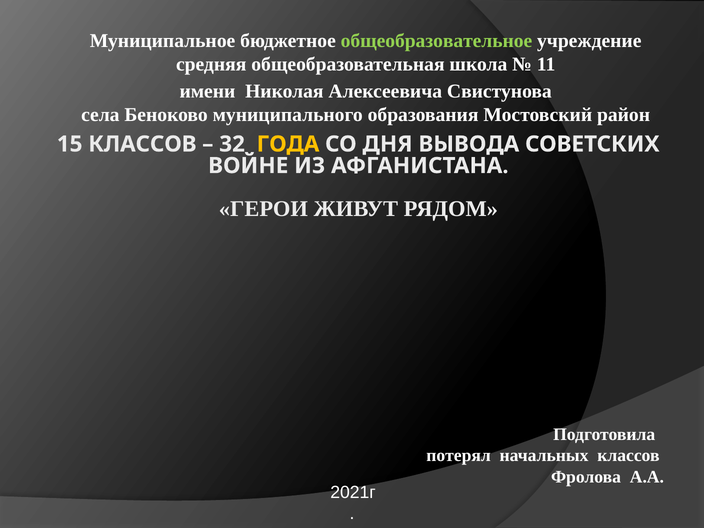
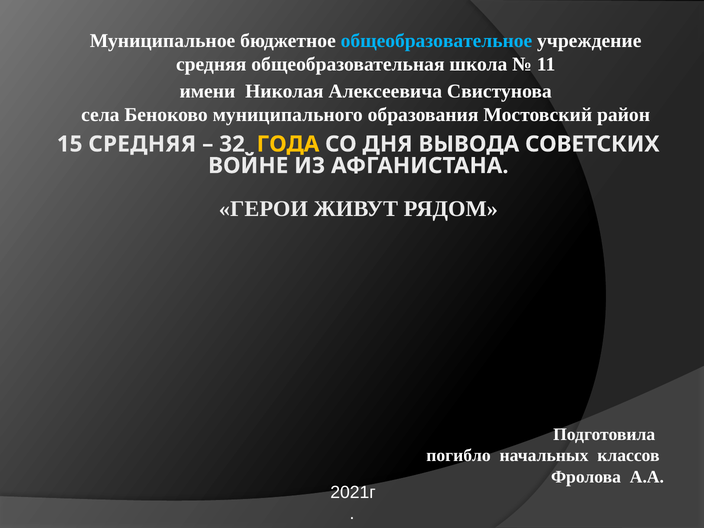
общеобразовательное colour: light green -> light blue
15 КЛАССОВ: КЛАССОВ -> СРЕДНЯЯ
потерял: потерял -> погибло
